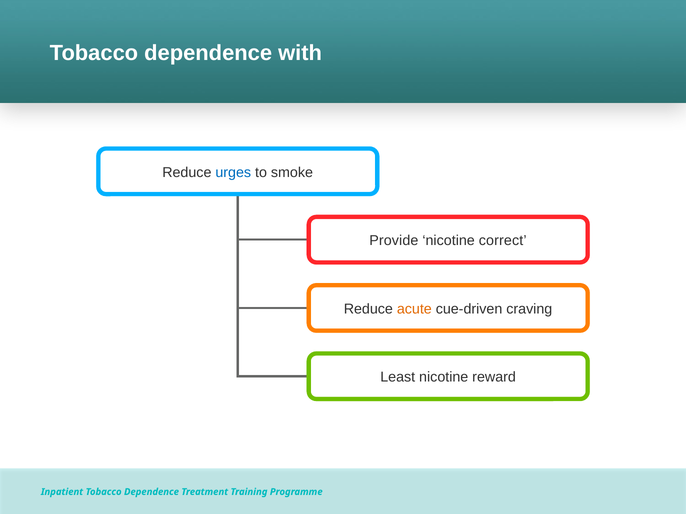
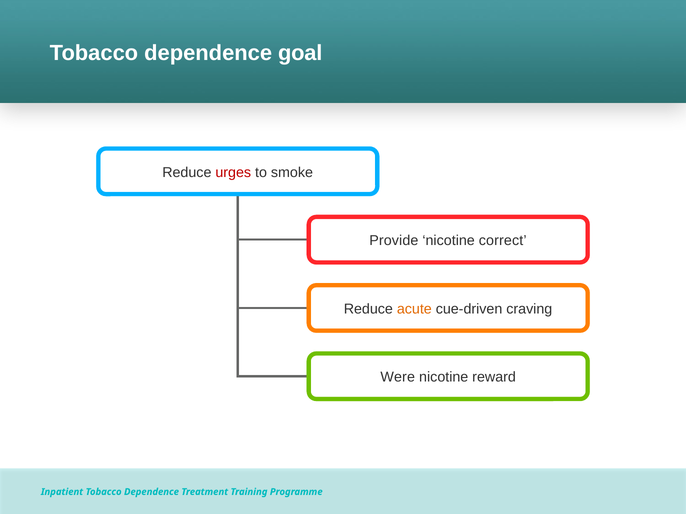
with: with -> goal
urges colour: blue -> red
Least: Least -> Were
